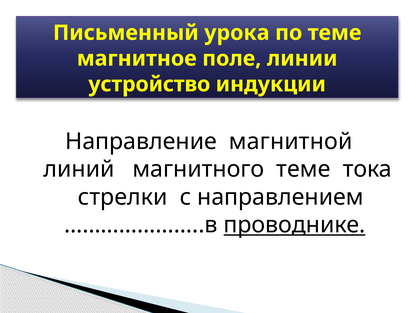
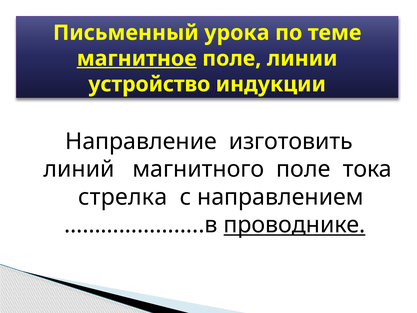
магнитное underline: none -> present
магнитной: магнитной -> изготовить
магнитного теме: теме -> поле
стрелки: стрелки -> стрелка
